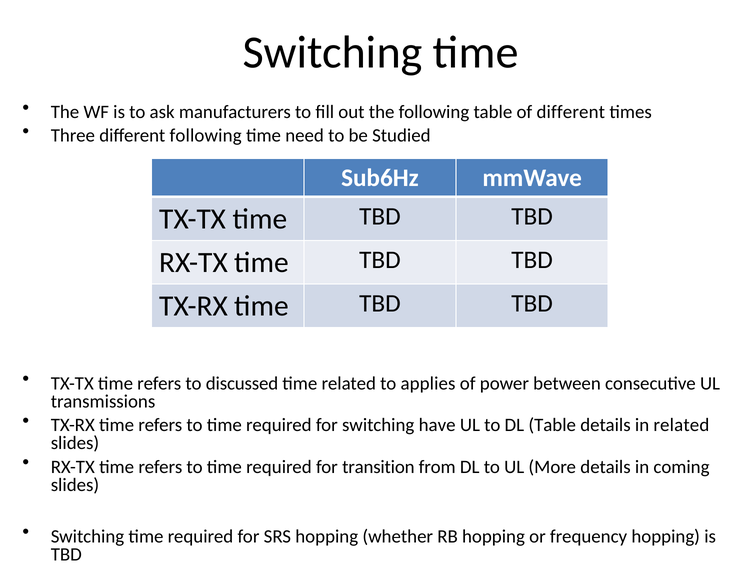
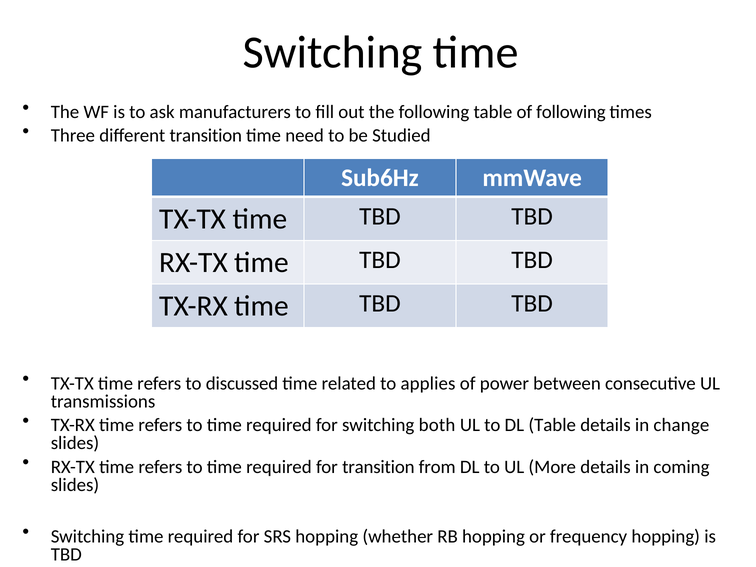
of different: different -> following
different following: following -> transition
have: have -> both
in related: related -> change
